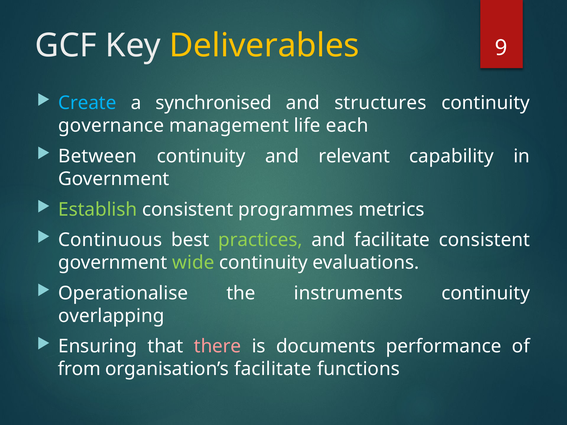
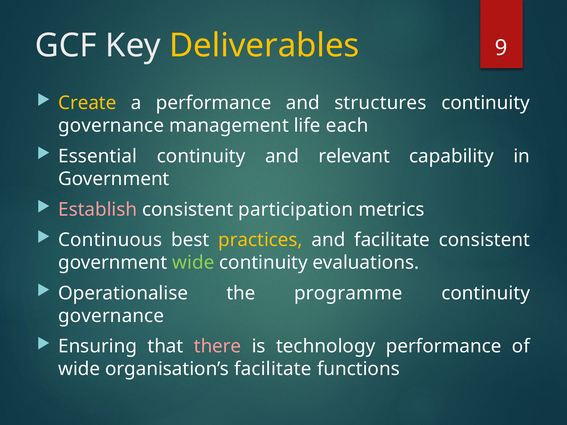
Create colour: light blue -> yellow
a synchronised: synchronised -> performance
Between: Between -> Essential
Establish colour: light green -> pink
programmes: programmes -> participation
practices colour: light green -> yellow
instruments: instruments -> programme
overlapping at (111, 316): overlapping -> governance
documents: documents -> technology
from at (79, 369): from -> wide
